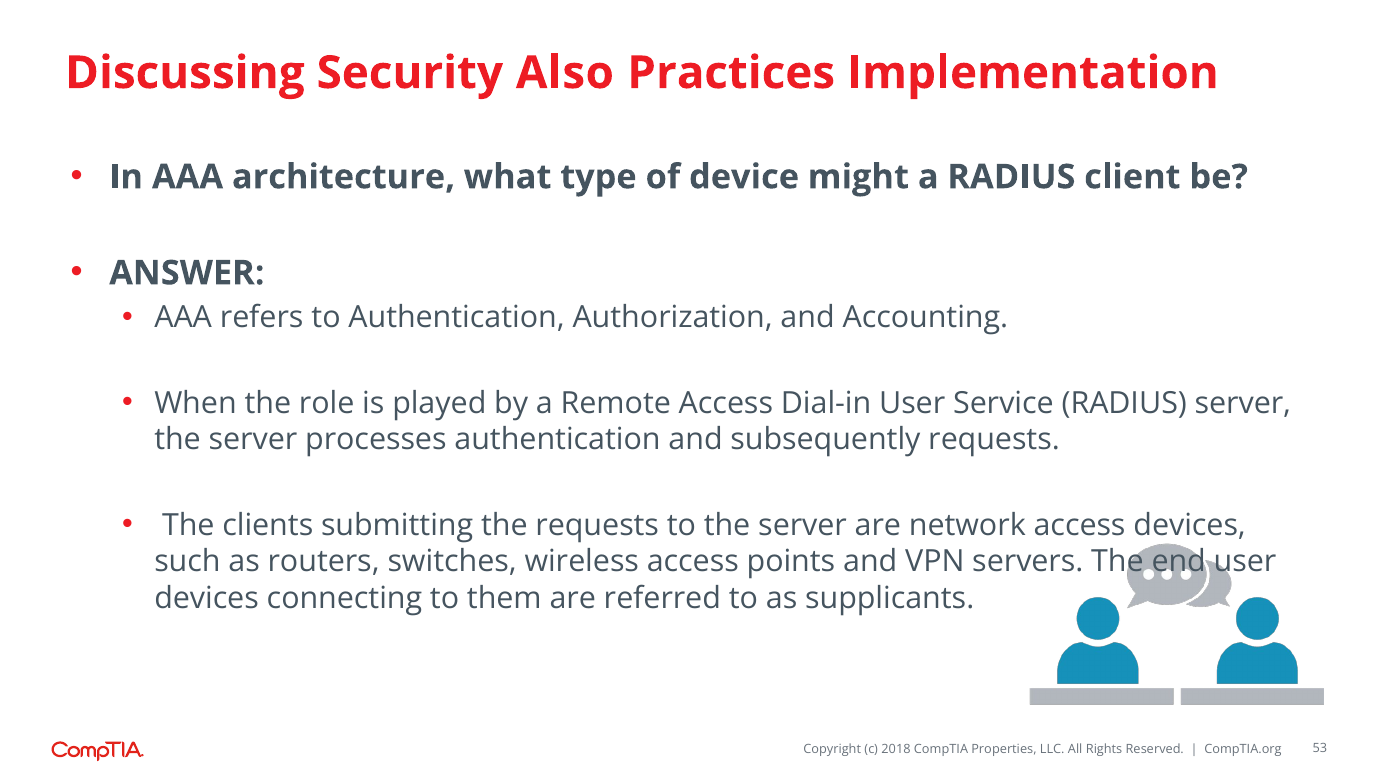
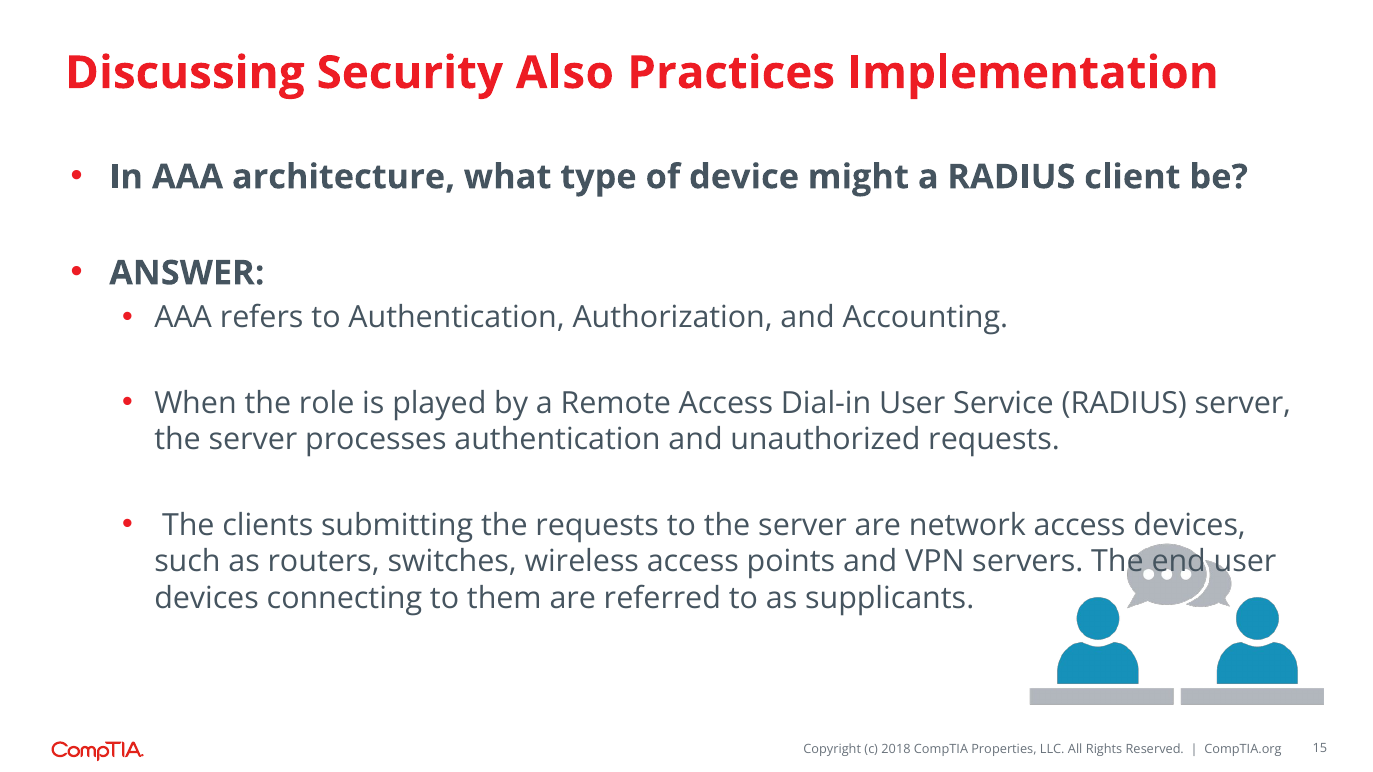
subsequently: subsequently -> unauthorized
53: 53 -> 15
